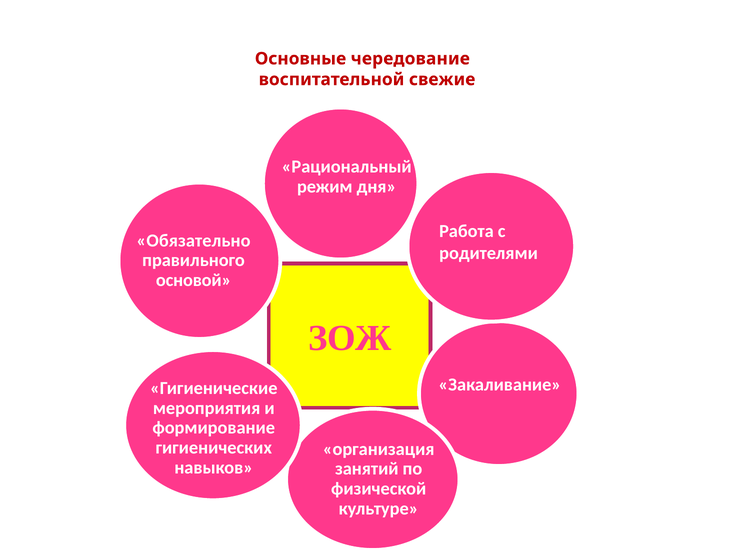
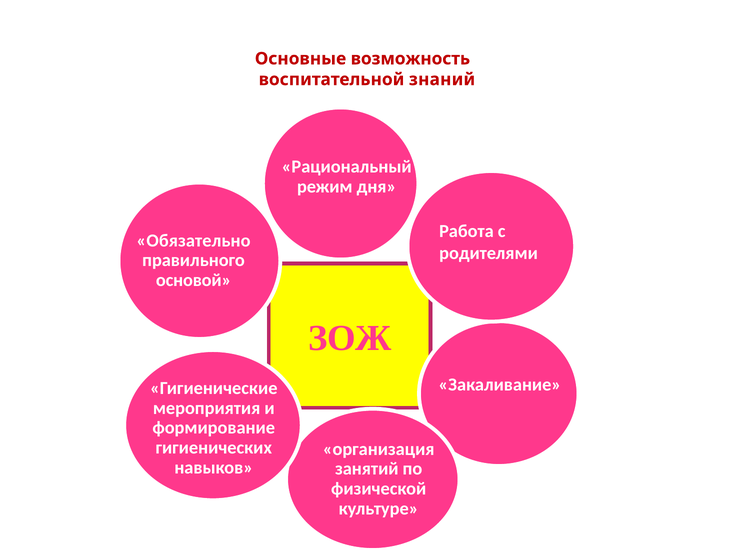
чередование: чередование -> возможность
свежие: свежие -> знаний
